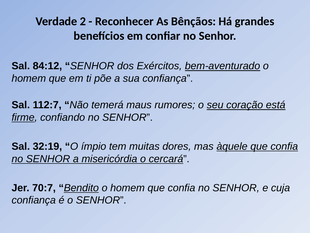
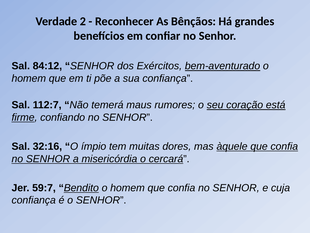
32:19: 32:19 -> 32:16
70:7: 70:7 -> 59:7
